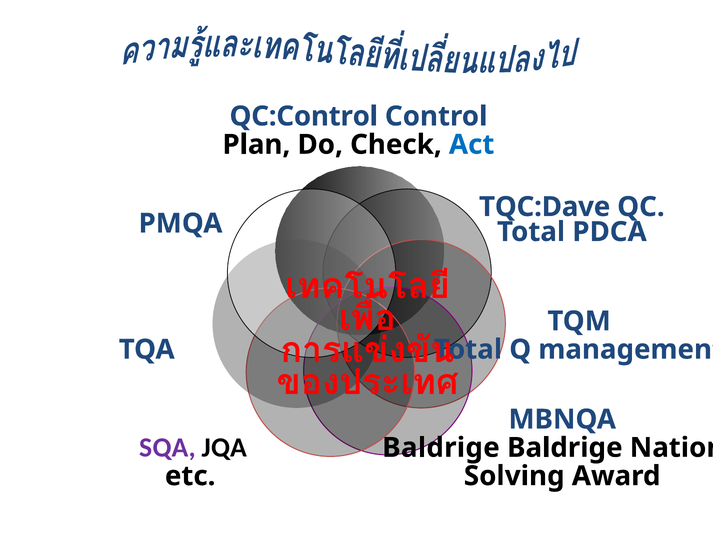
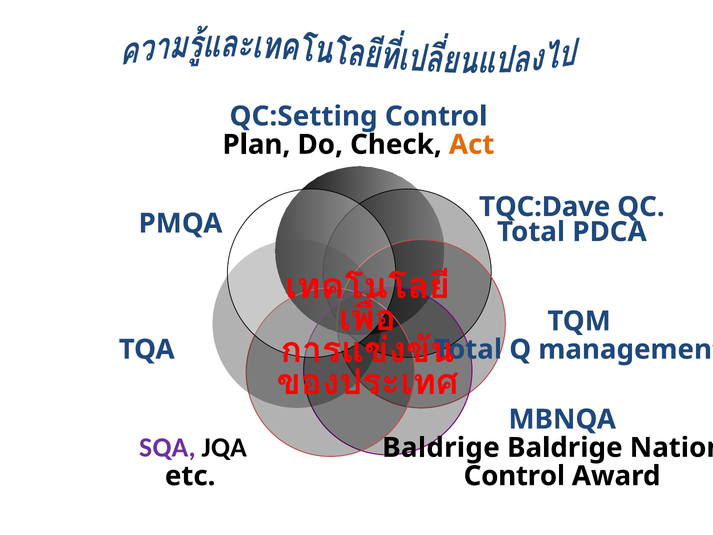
QC:Control: QC:Control -> QC:Setting
Act colour: blue -> orange
Solving at (514, 476): Solving -> Control
